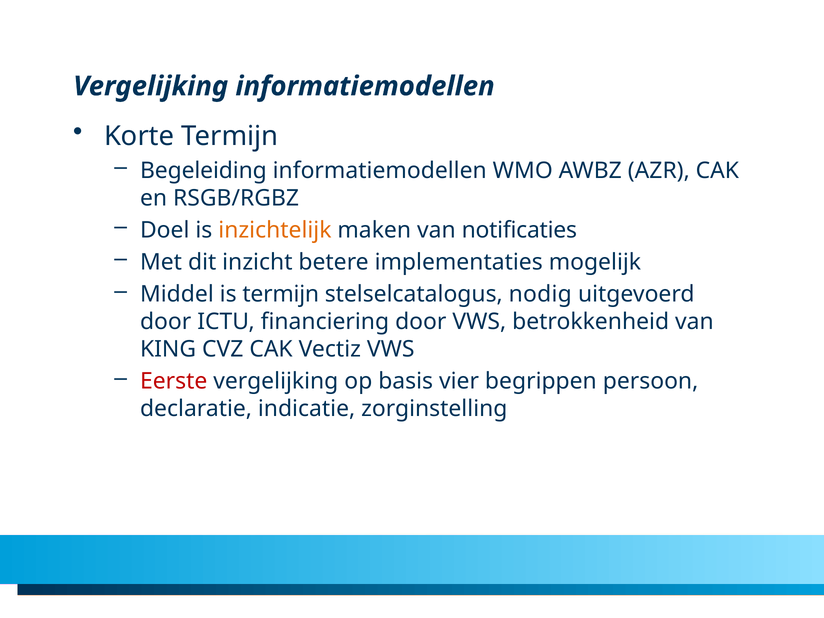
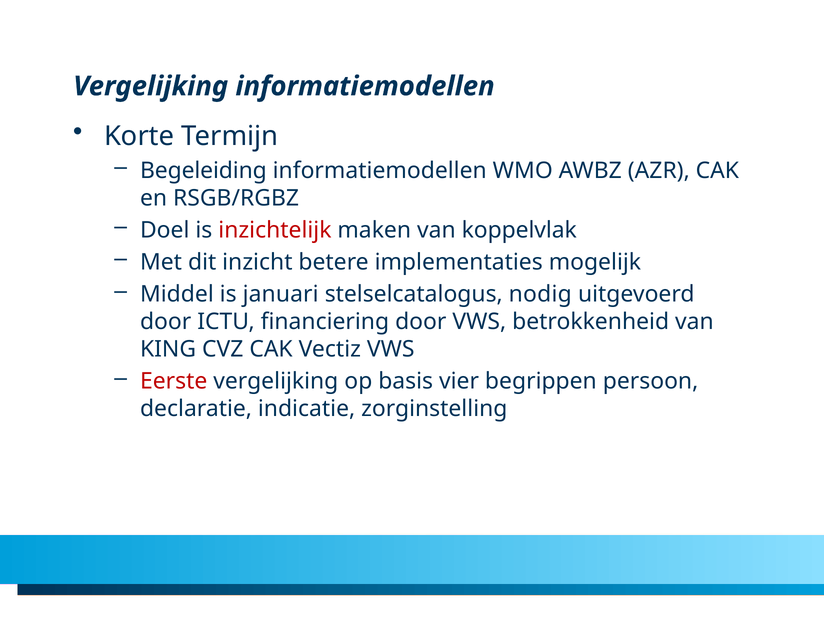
inzichtelijk colour: orange -> red
notificaties: notificaties -> koppelvlak
is termijn: termijn -> januari
